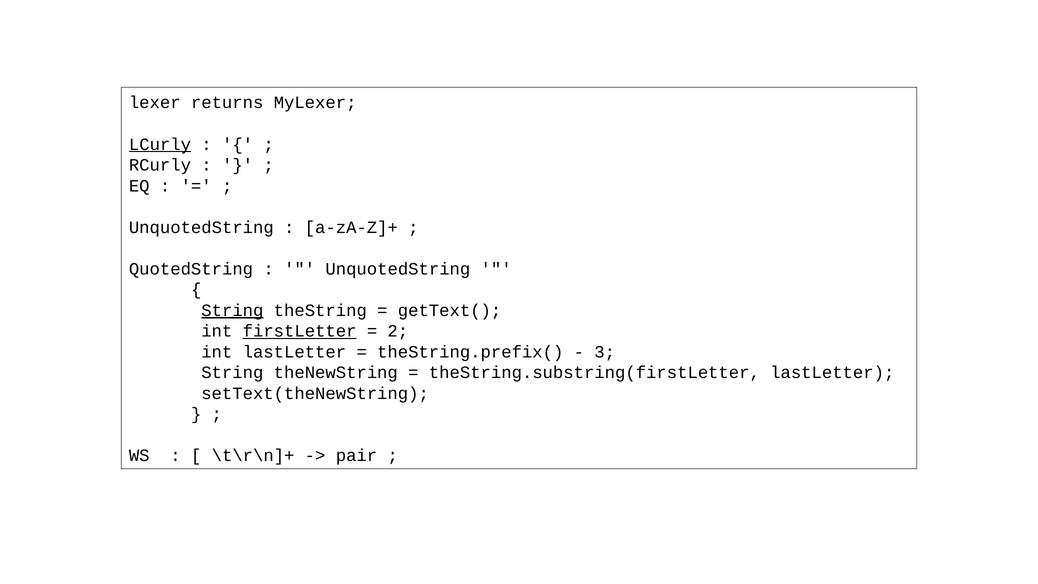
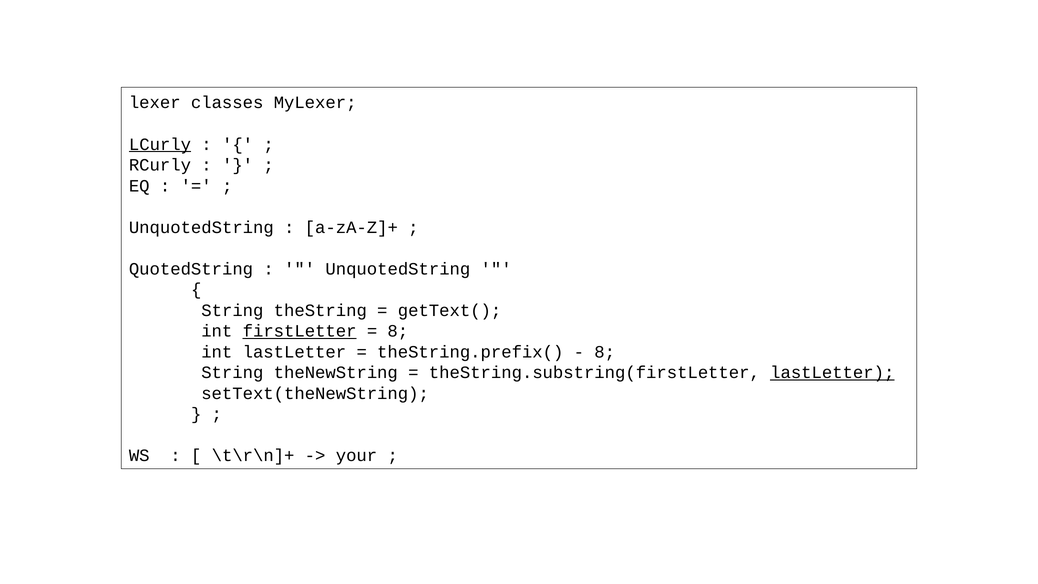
returns: returns -> classes
String at (232, 310) underline: present -> none
2 at (398, 331): 2 -> 8
3 at (605, 352): 3 -> 8
lastLetter at (832, 373) underline: none -> present
pair: pair -> your
